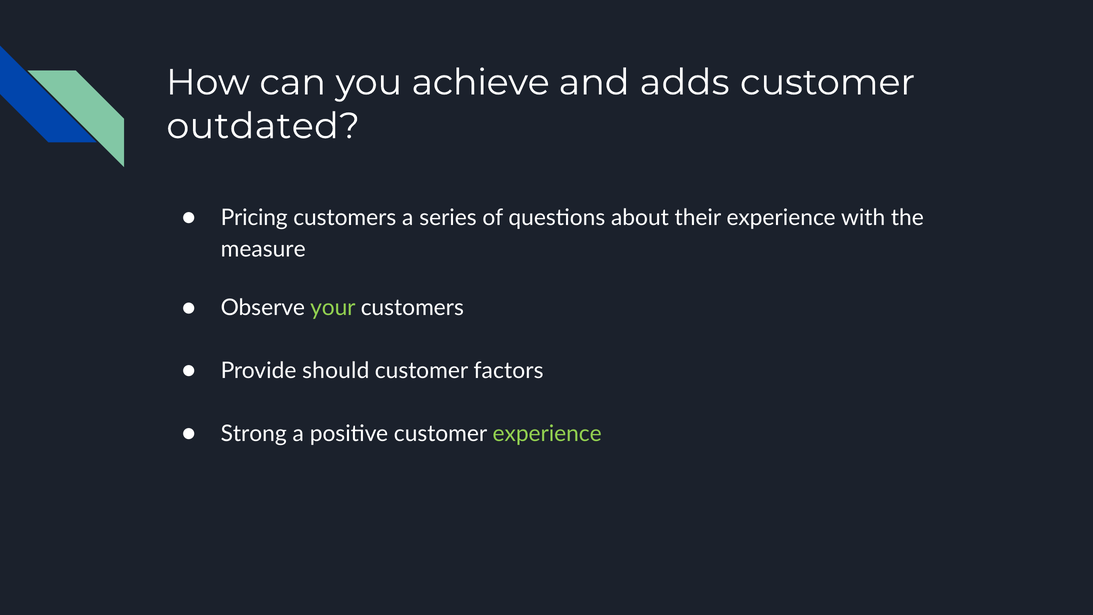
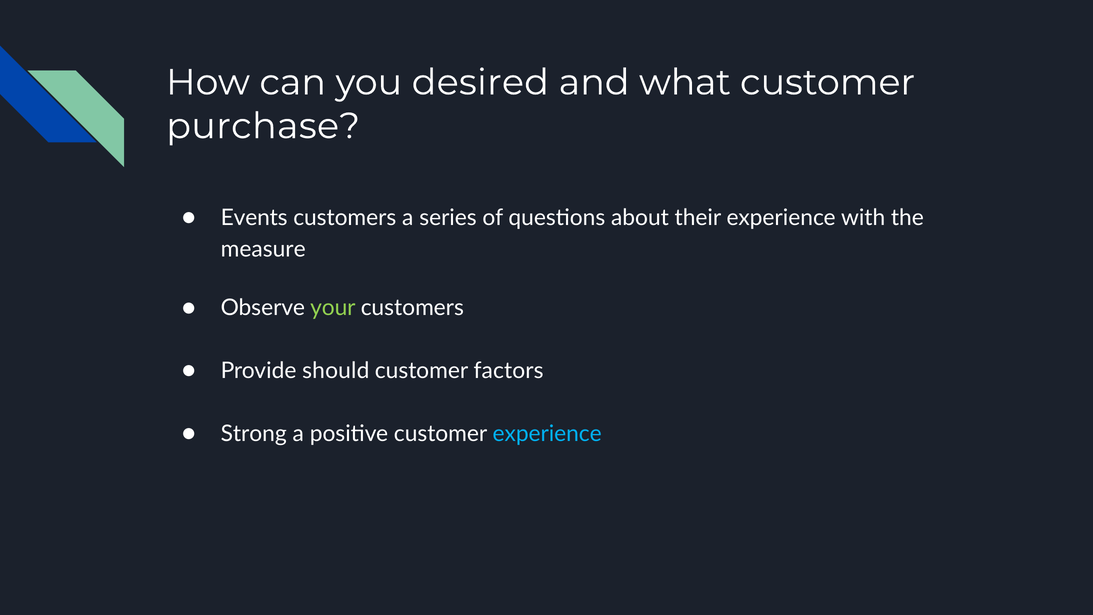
achieve: achieve -> desired
adds: adds -> what
outdated: outdated -> purchase
Pricing: Pricing -> Events
experience at (547, 433) colour: light green -> light blue
